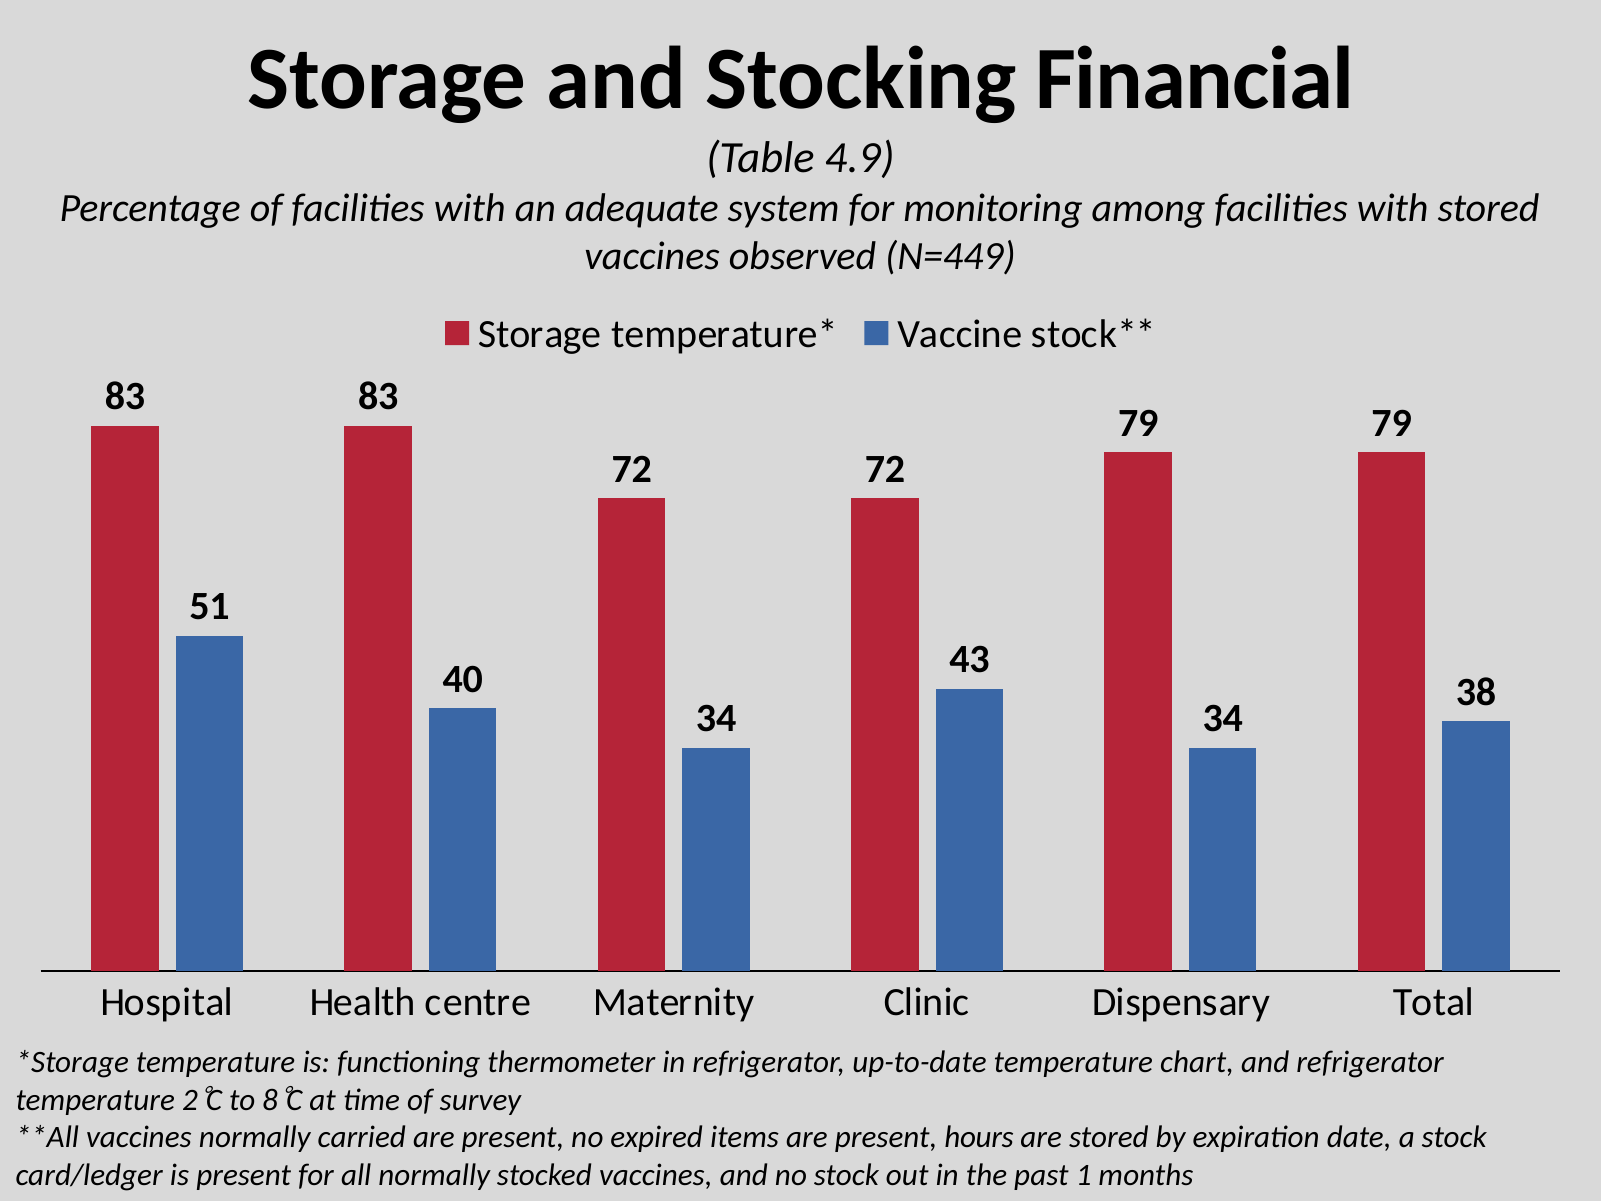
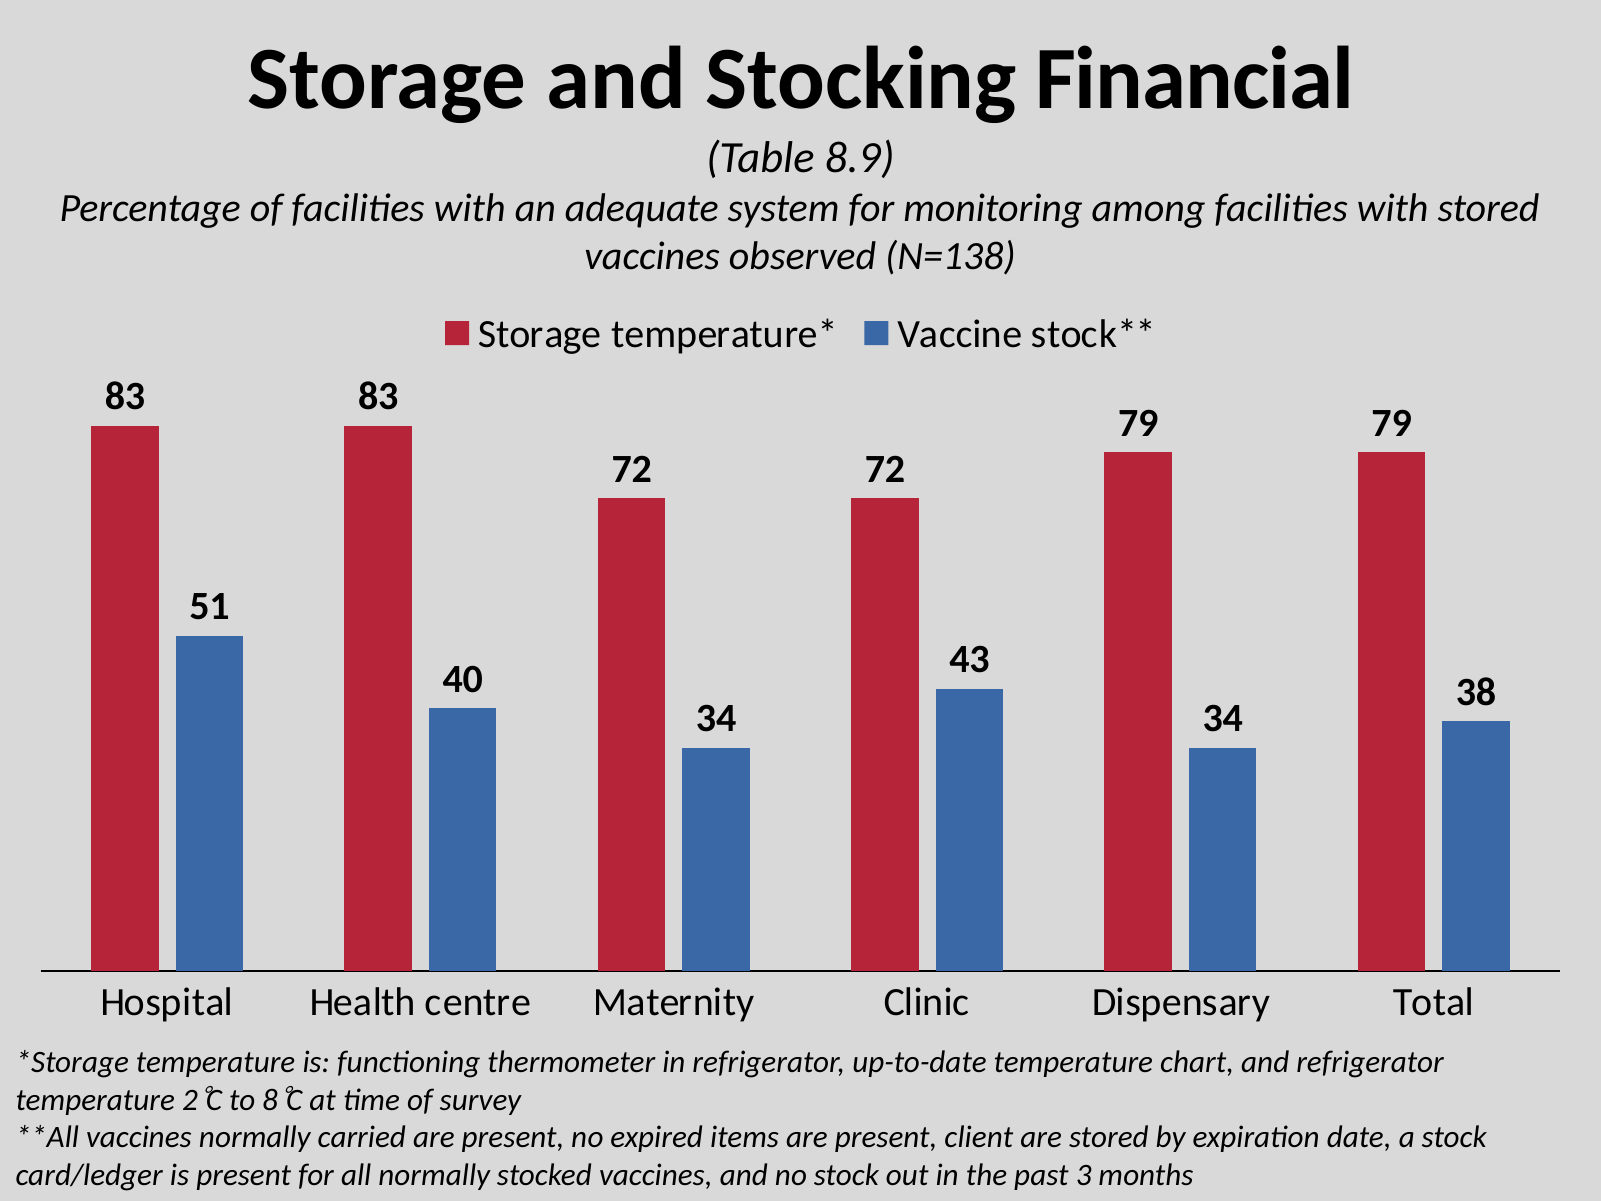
4.9: 4.9 -> 8.9
N=449: N=449 -> N=138
hours: hours -> client
1: 1 -> 3
